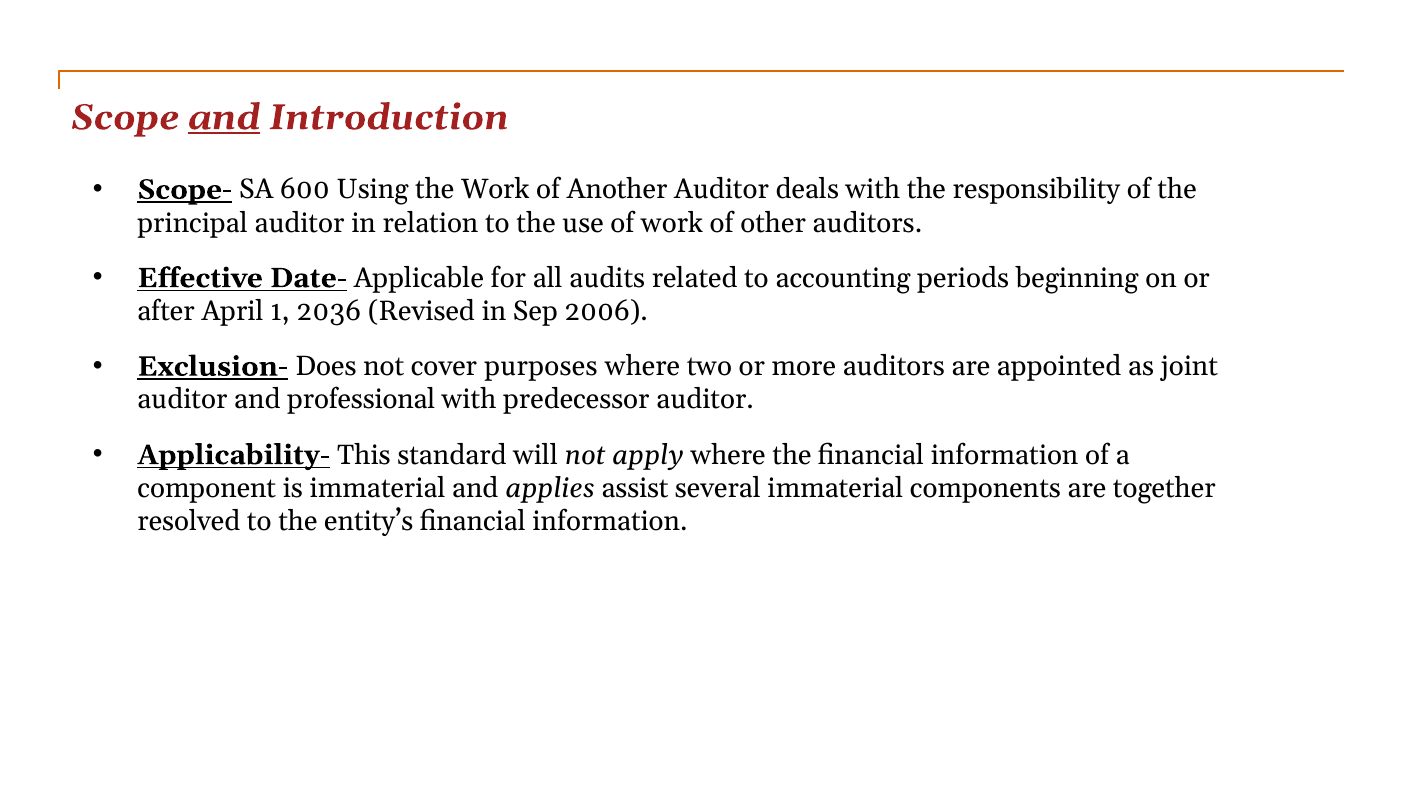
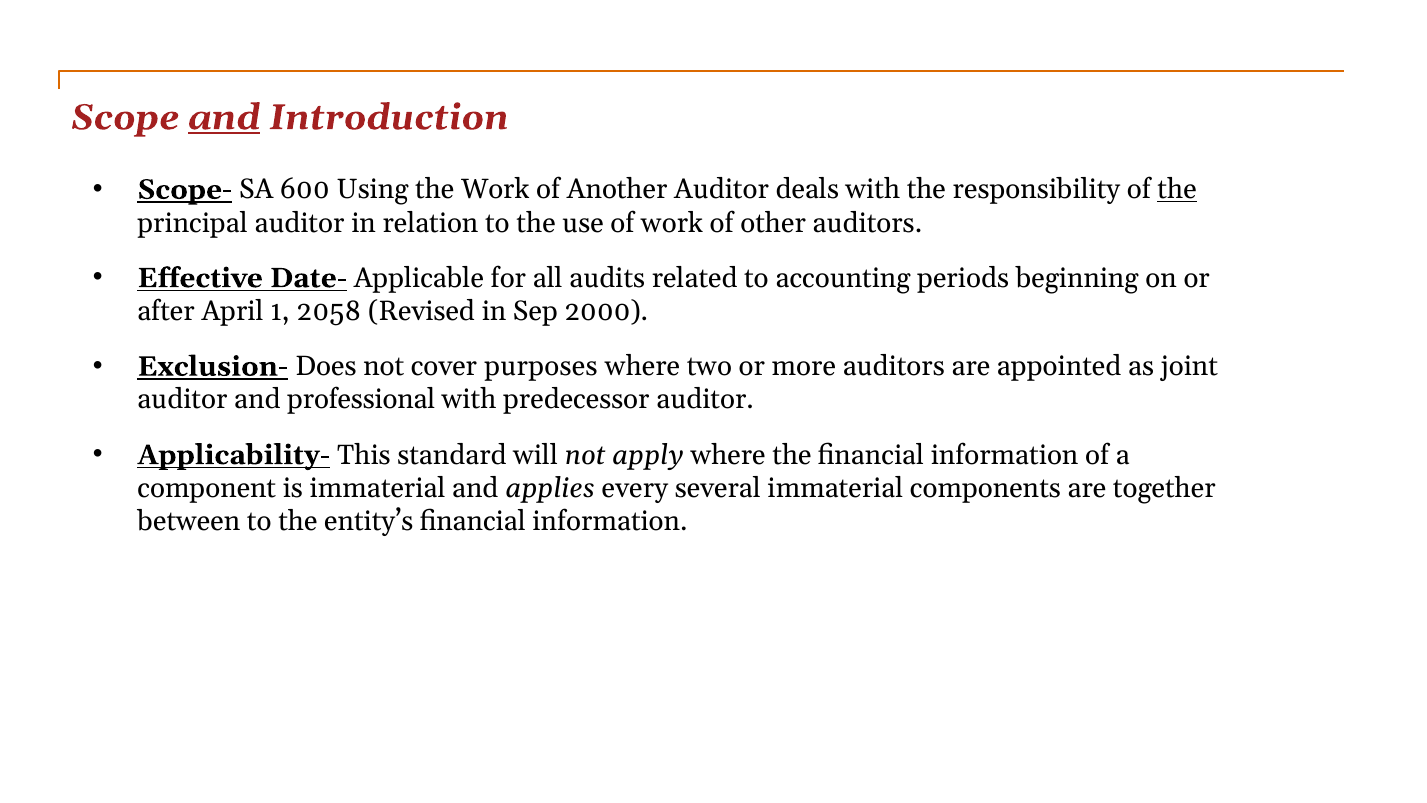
the at (1177, 189) underline: none -> present
2036: 2036 -> 2058
2006: 2006 -> 2000
assist: assist -> every
resolved: resolved -> between
